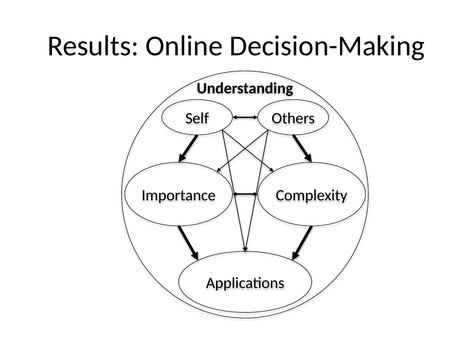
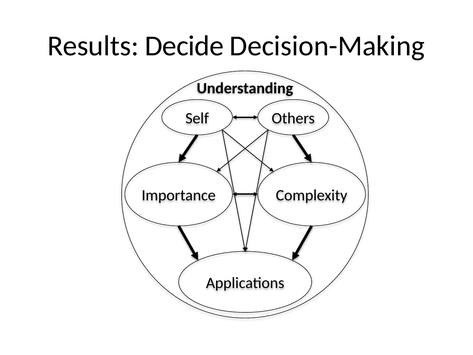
Online: Online -> Decide
